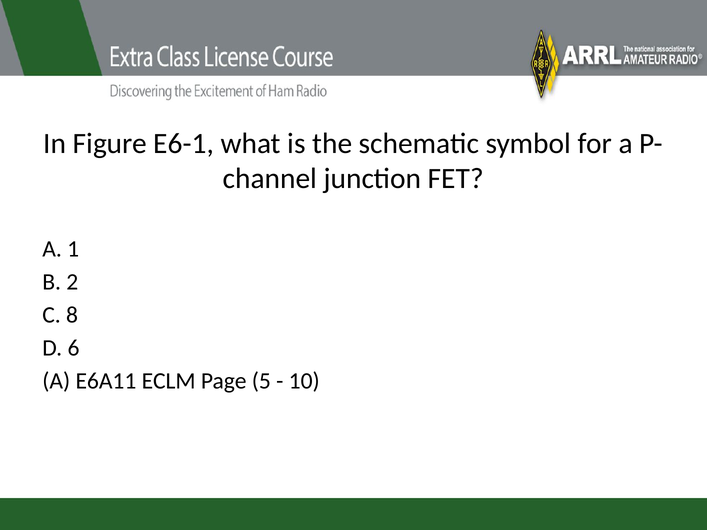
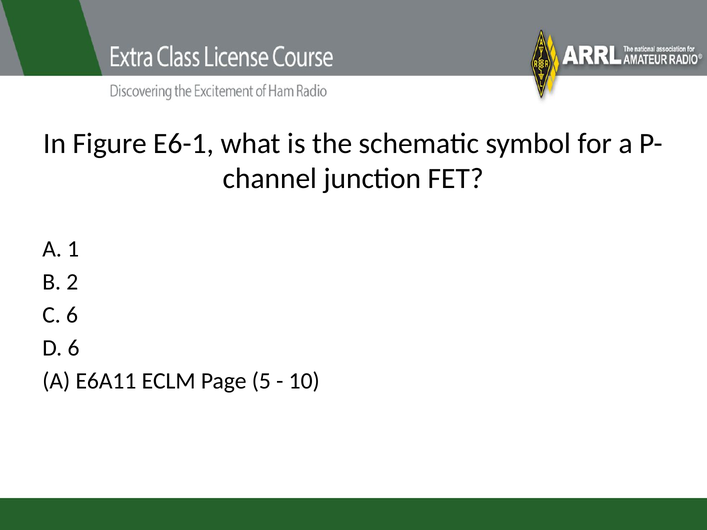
C 8: 8 -> 6
